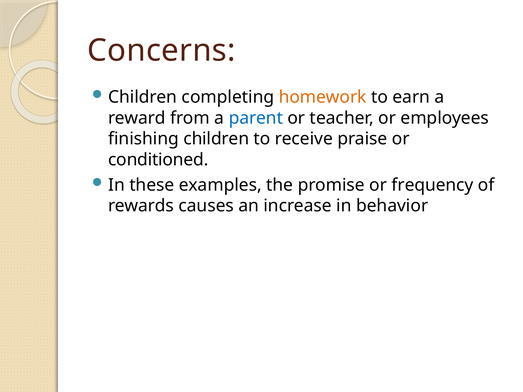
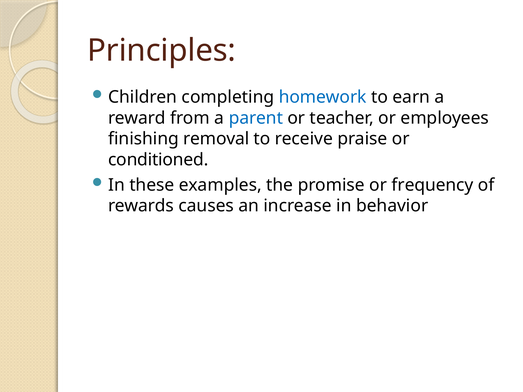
Concerns: Concerns -> Principles
homework colour: orange -> blue
finishing children: children -> removal
